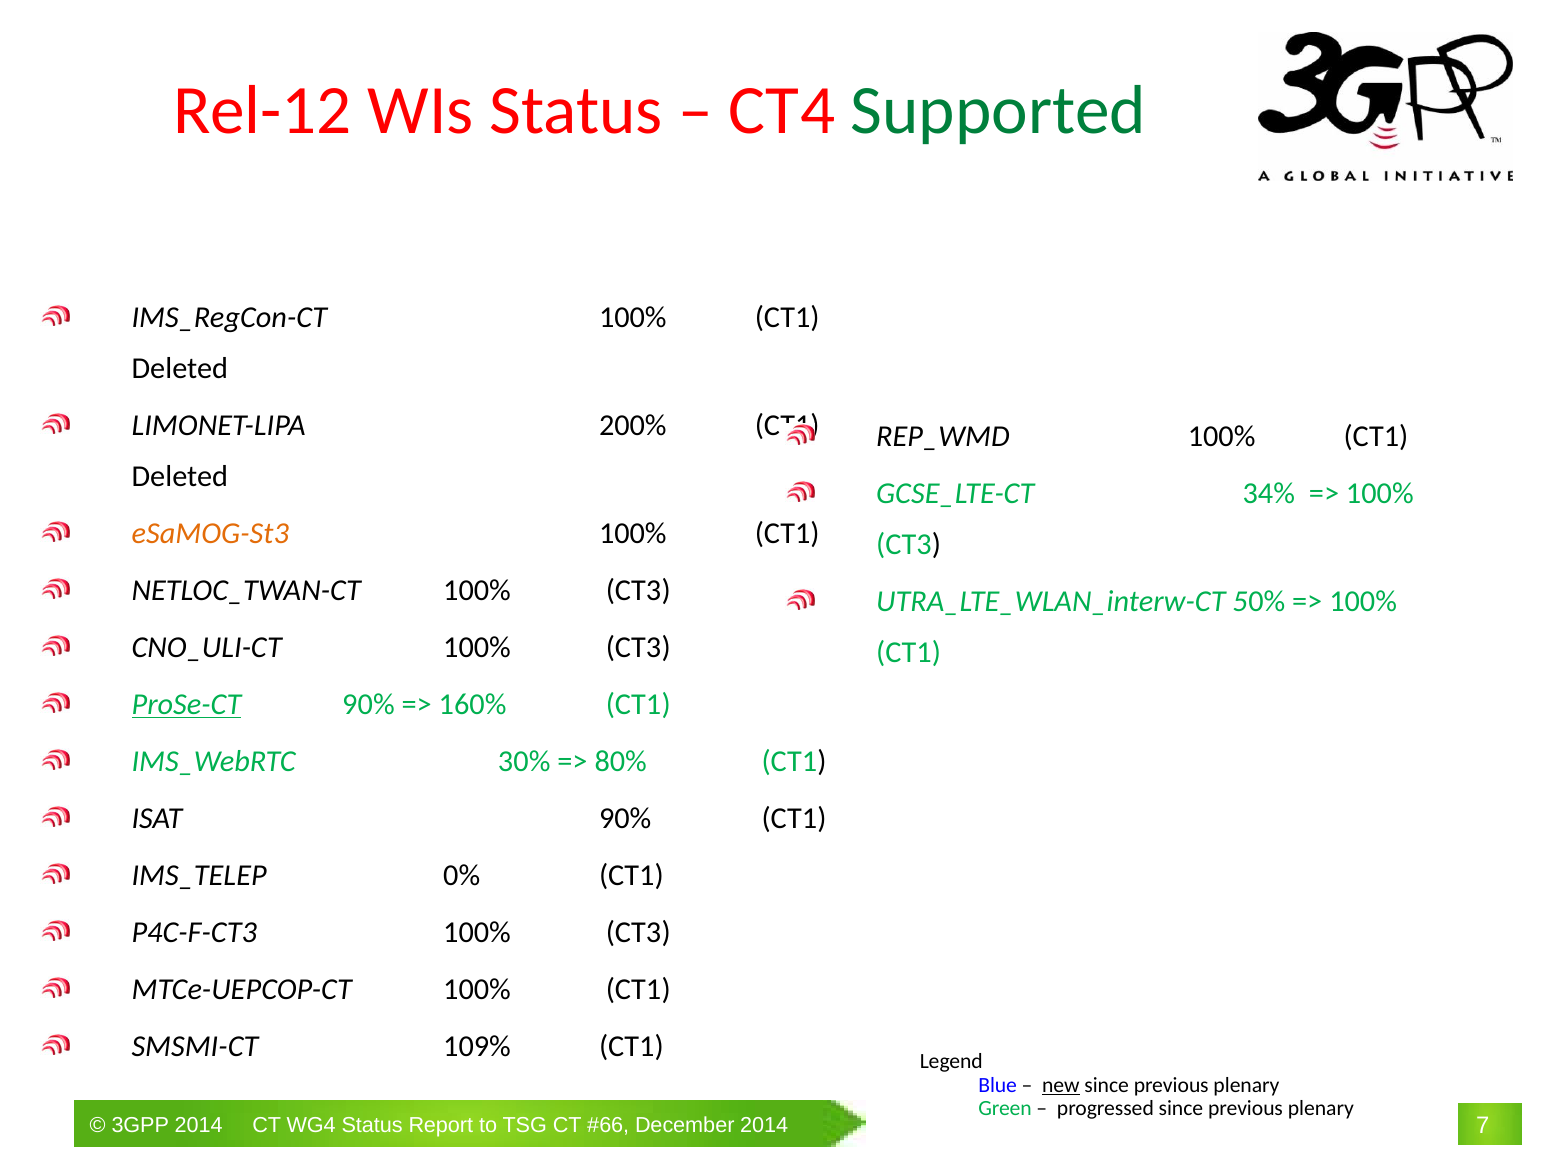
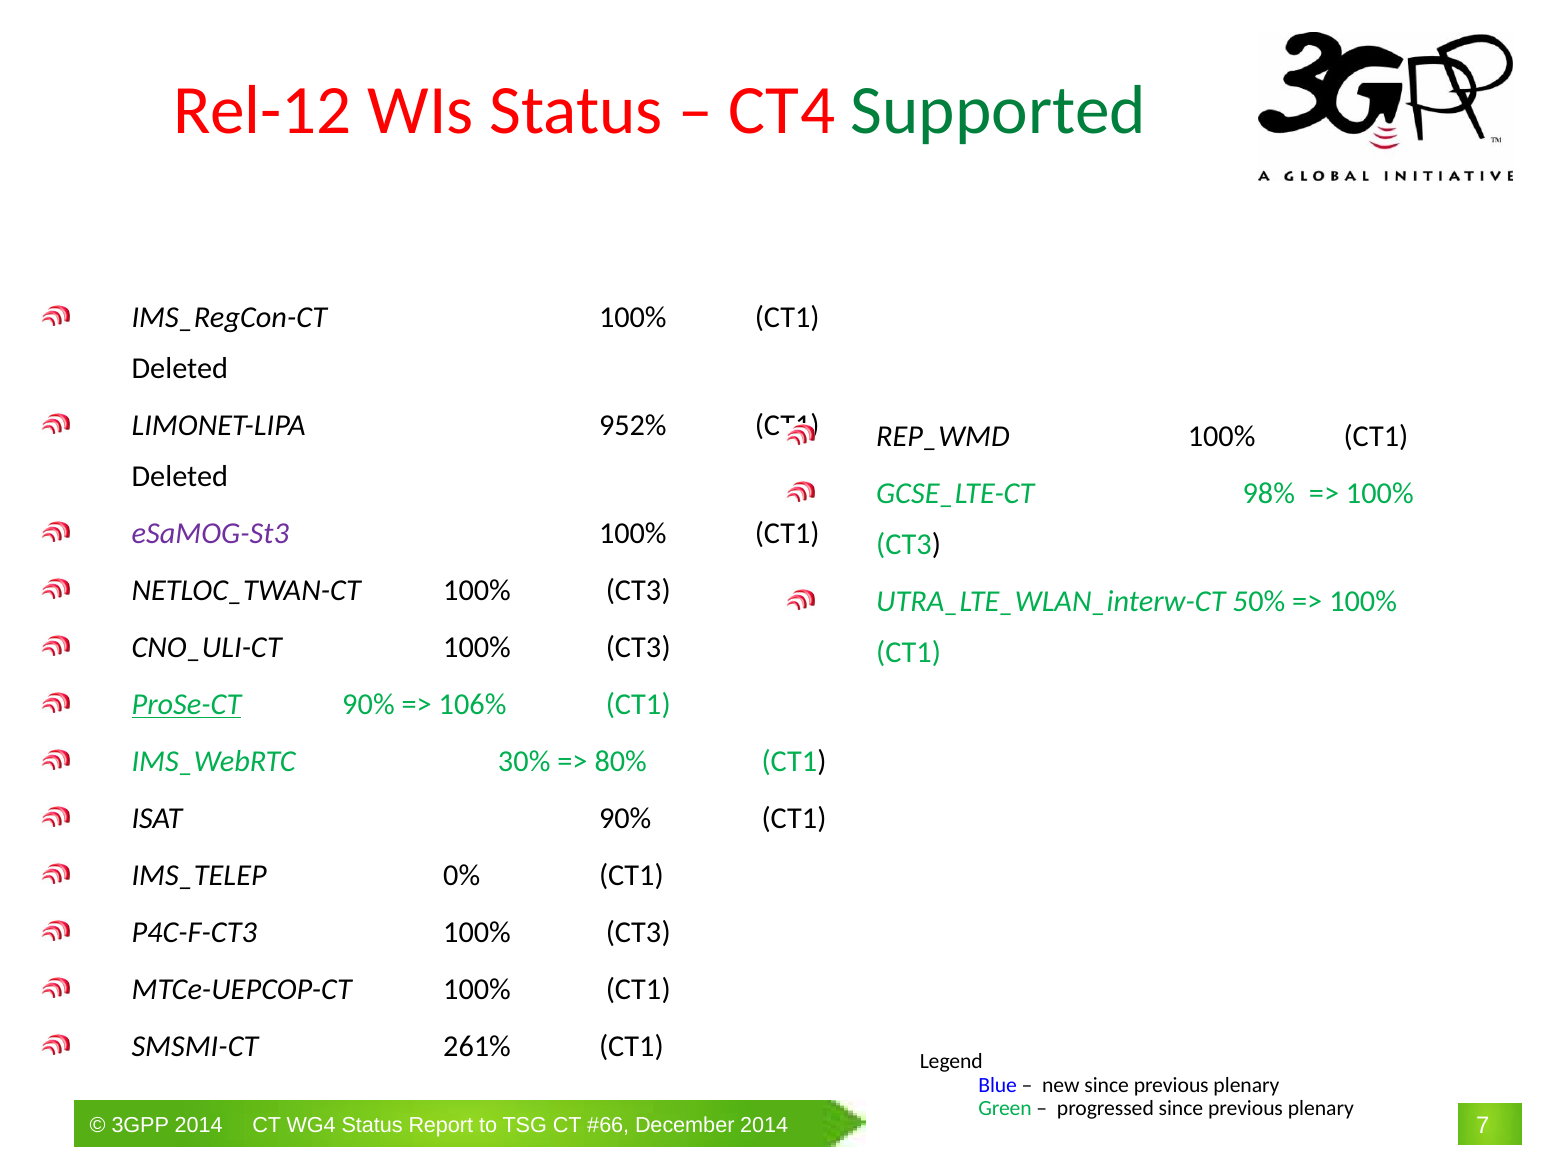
200%: 200% -> 952%
34%: 34% -> 98%
eSaMOG-St3 colour: orange -> purple
160%: 160% -> 106%
109%: 109% -> 261%
new underline: present -> none
